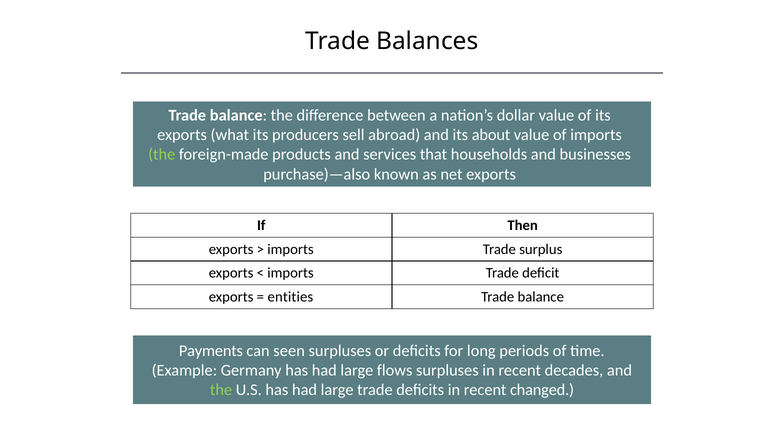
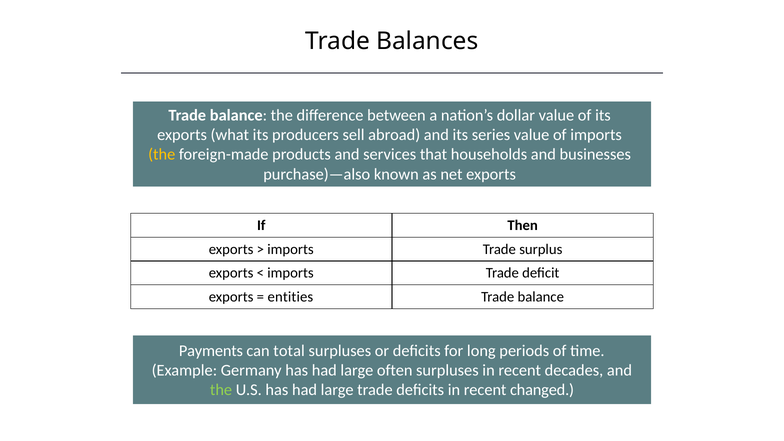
about: about -> series
the at (162, 155) colour: light green -> yellow
seen: seen -> total
flows: flows -> often
